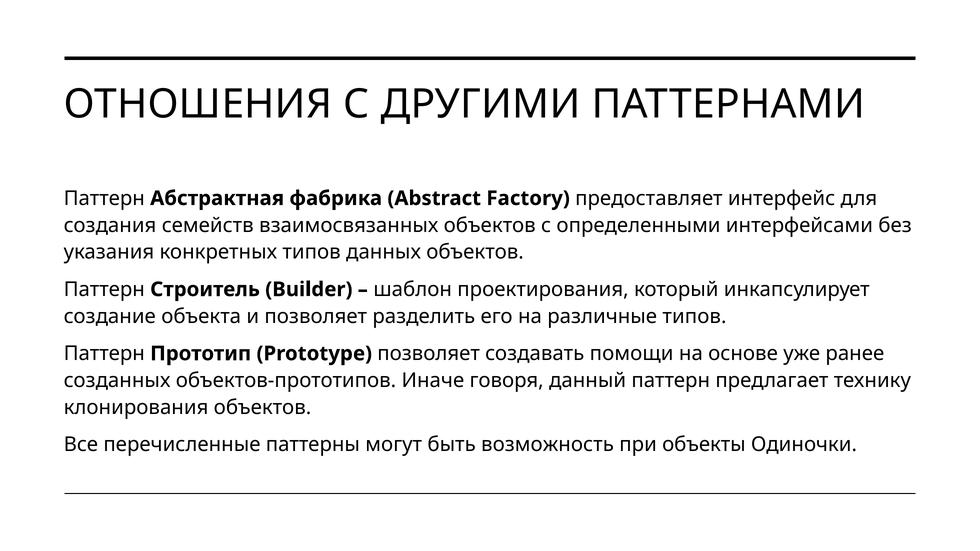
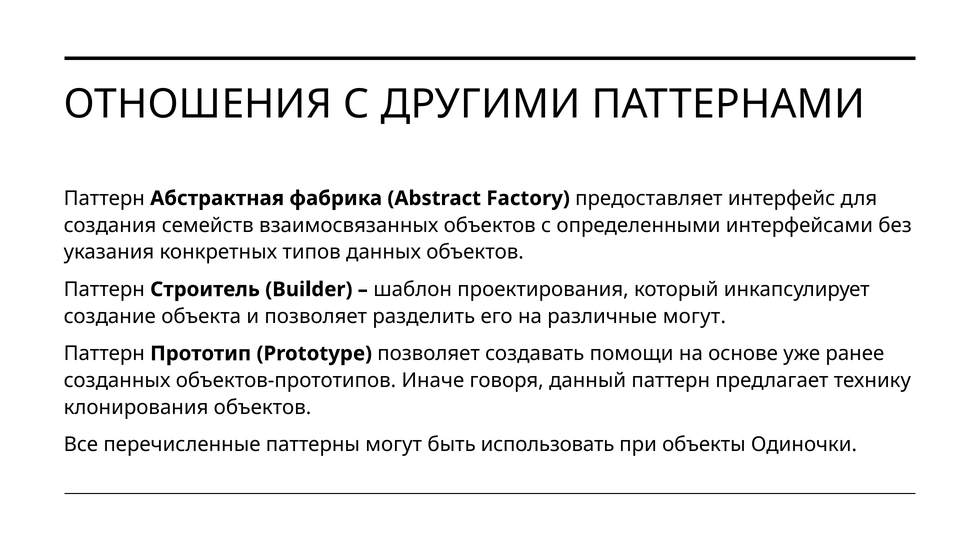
различные типов: типов -> могут
возможность: возможность -> использовать
